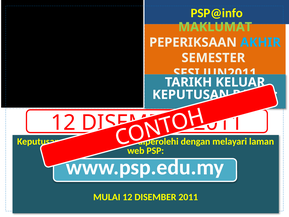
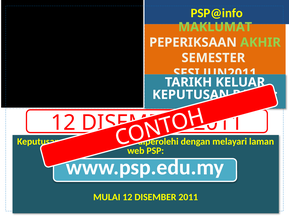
AKHIR colour: light blue -> light green
